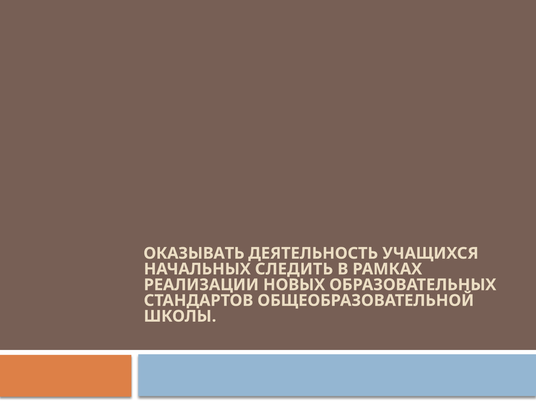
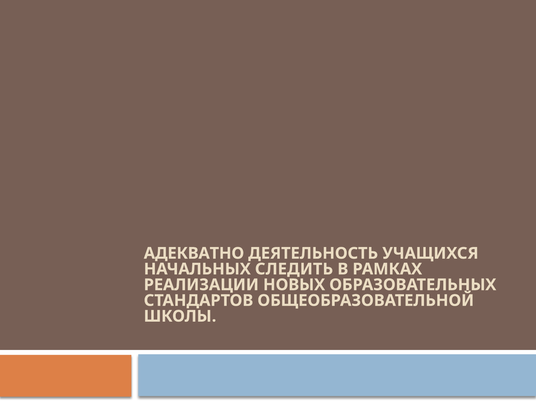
ОКАЗЫВАТЬ: ОКАЗЫВАТЬ -> АДЕКВАТНО
